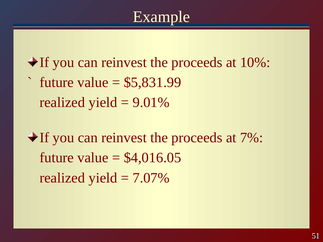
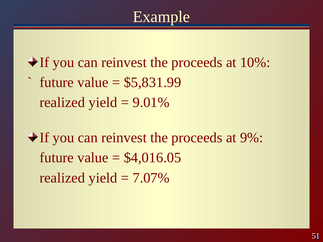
7%: 7% -> 9%
